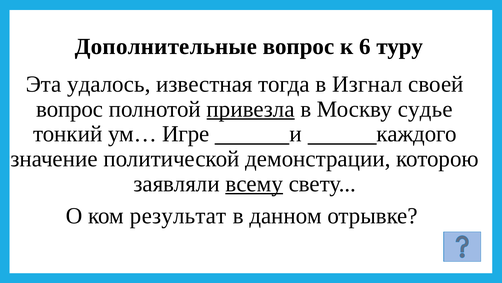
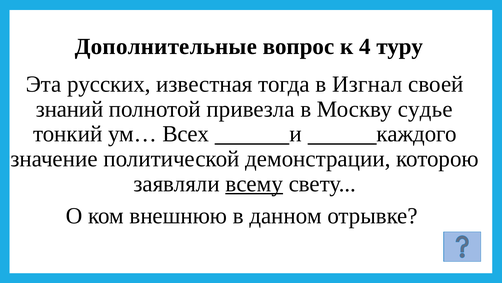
6: 6 -> 4
удалось: удалось -> русских
вопрос at (70, 109): вопрос -> знаний
привезла underline: present -> none
Игре: Игре -> Всех
результат: результат -> внешнюю
